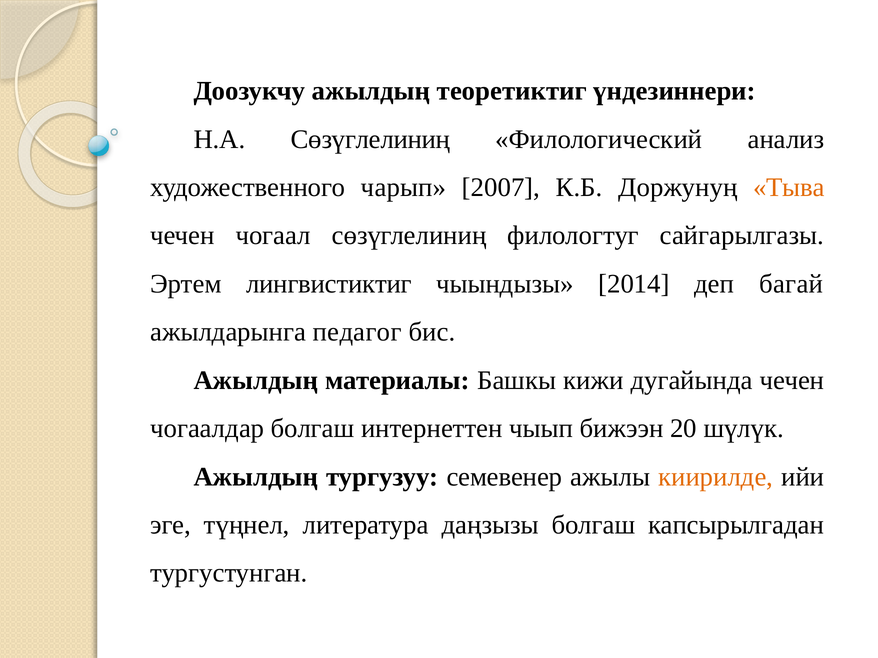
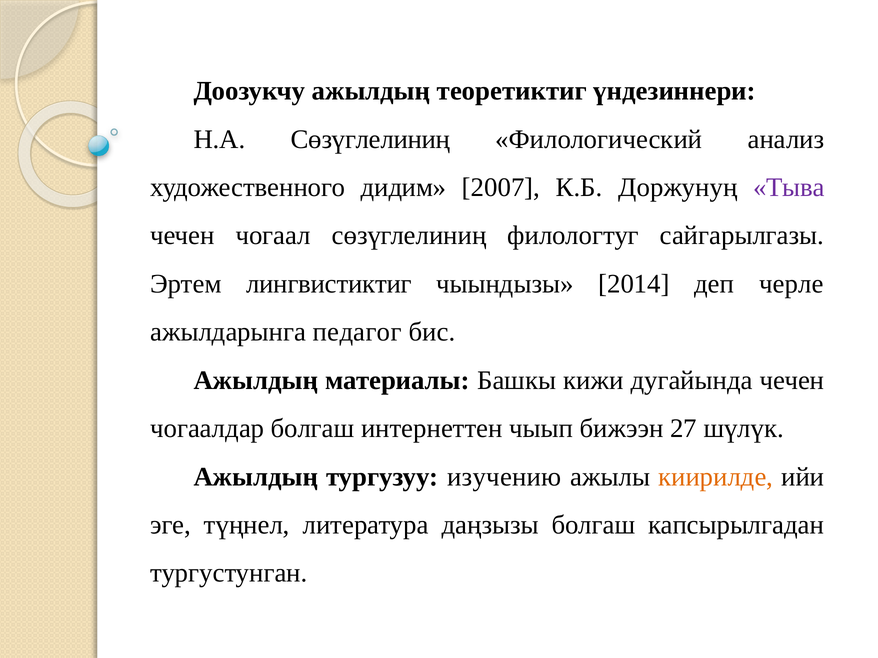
чарып: чарып -> дидим
Тыва colour: orange -> purple
багай: багай -> черле
20: 20 -> 27
семевенер: семевенер -> изучению
